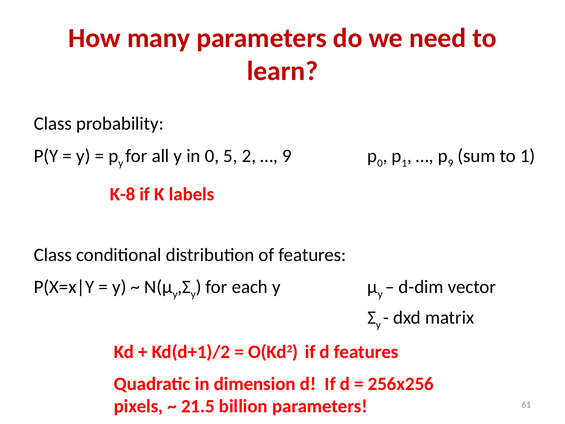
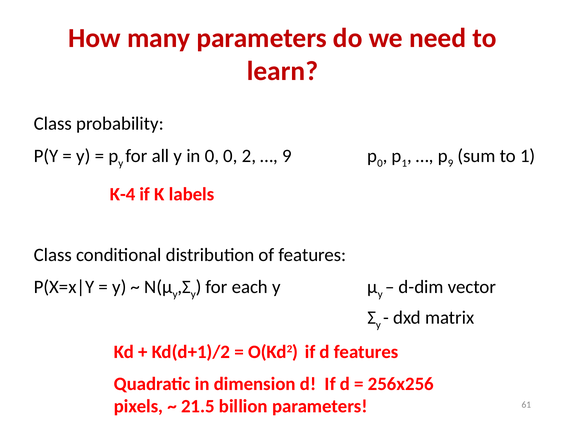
0 5: 5 -> 0
K-8: K-8 -> K-4
